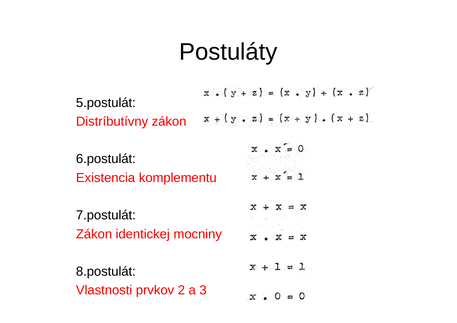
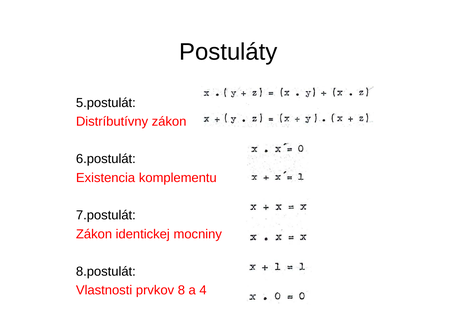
2: 2 -> 8
3: 3 -> 4
